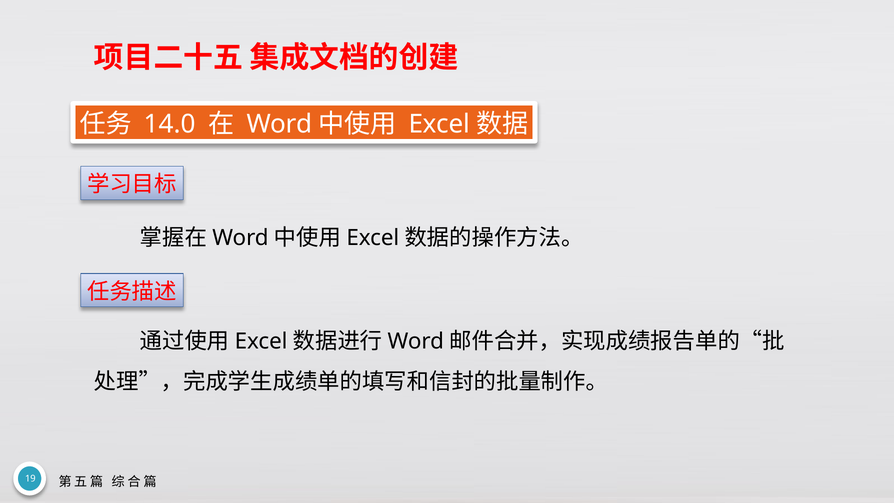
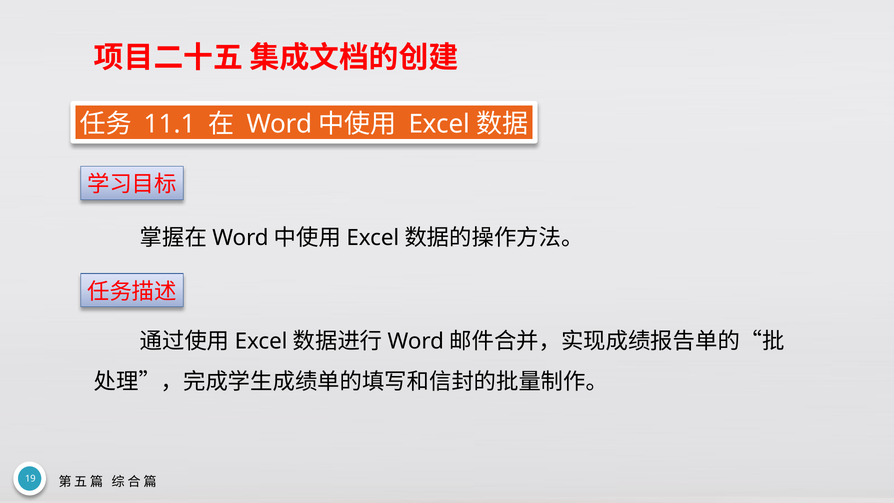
14.0: 14.0 -> 11.1
